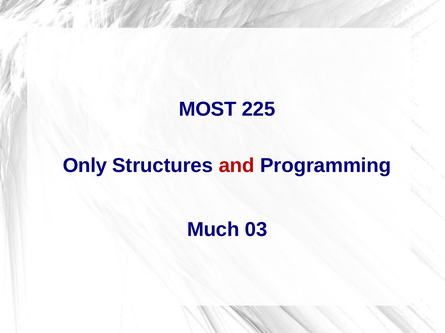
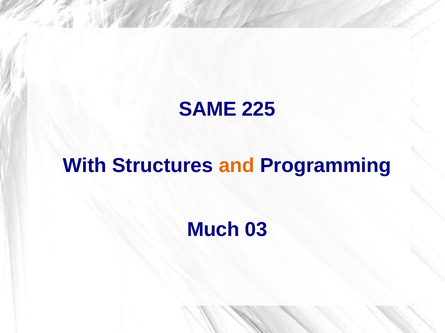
MOST: MOST -> SAME
Only: Only -> With
and colour: red -> orange
